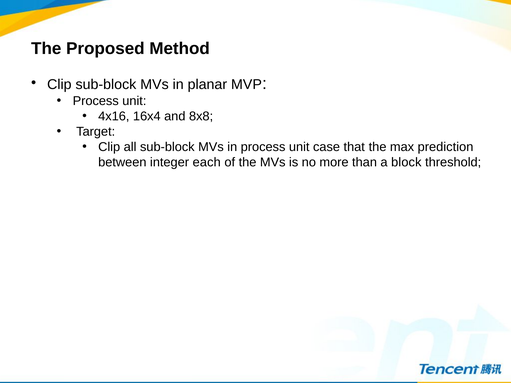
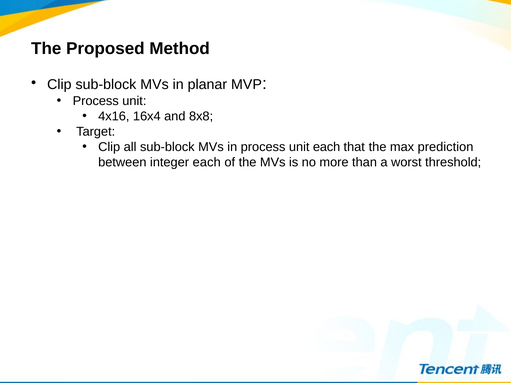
unit case: case -> each
block: block -> worst
